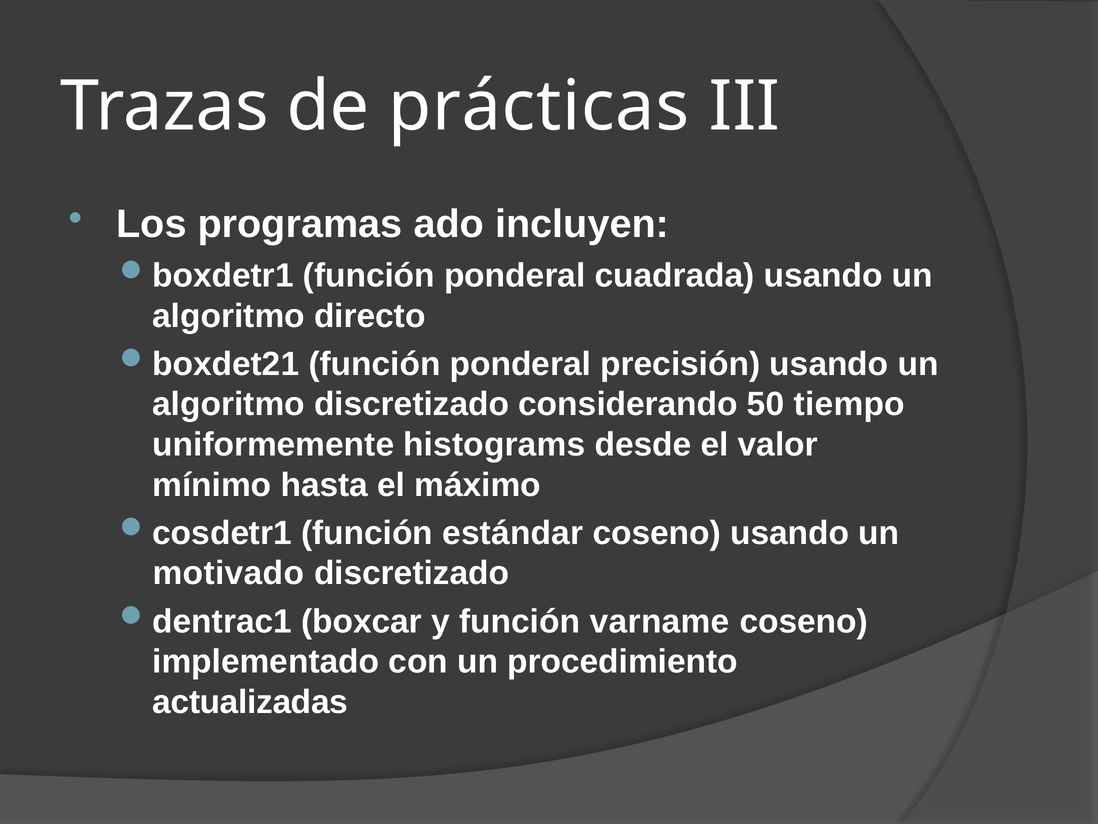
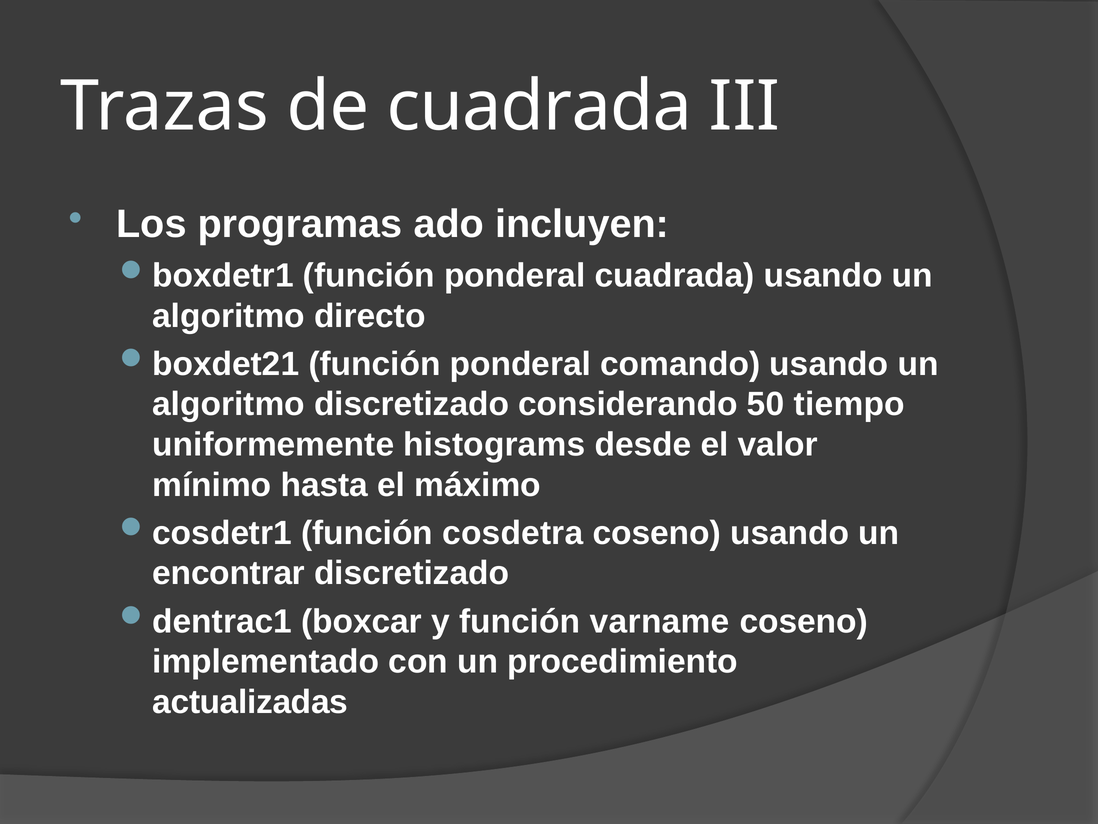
de prácticas: prácticas -> cuadrada
precisión: precisión -> comando
estándar: estándar -> cosdetra
motivado: motivado -> encontrar
